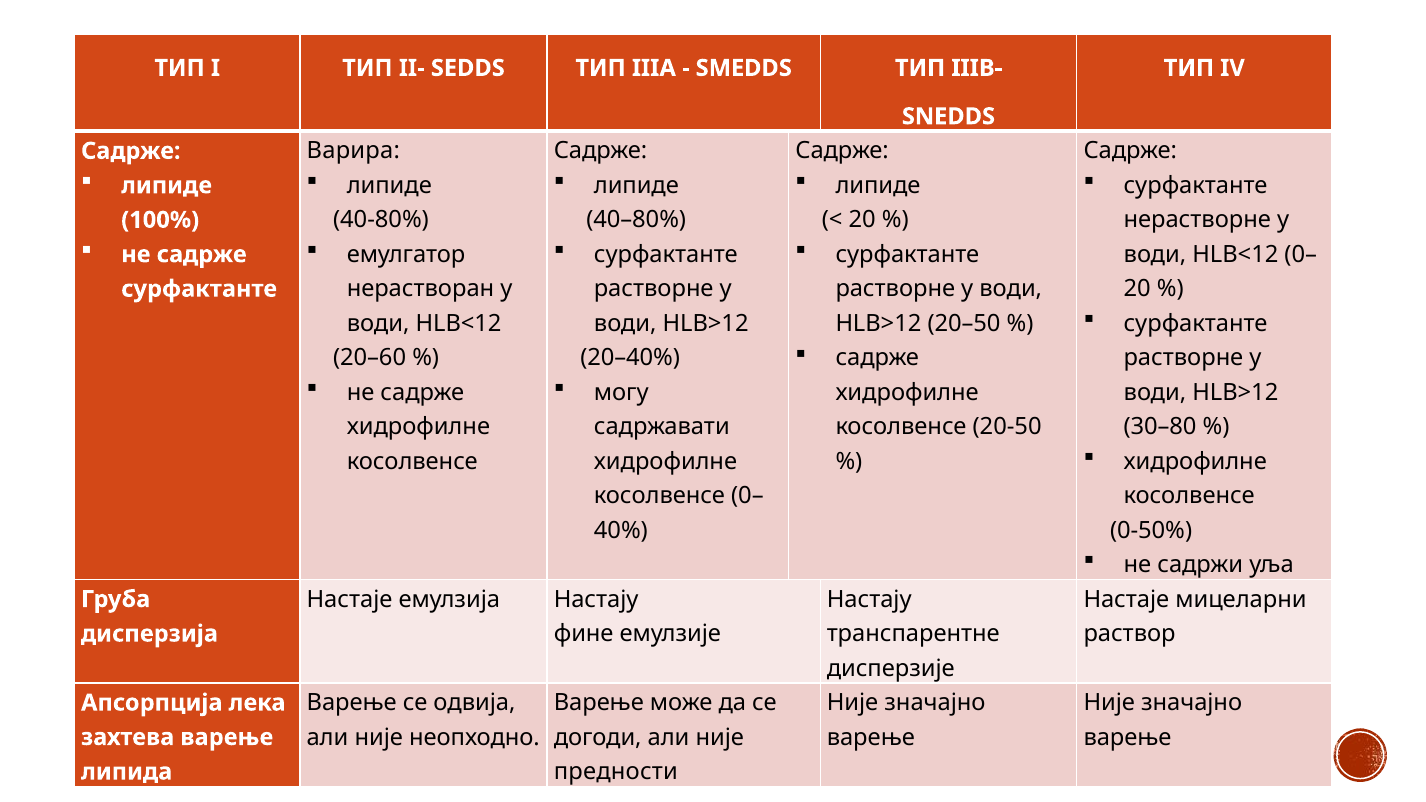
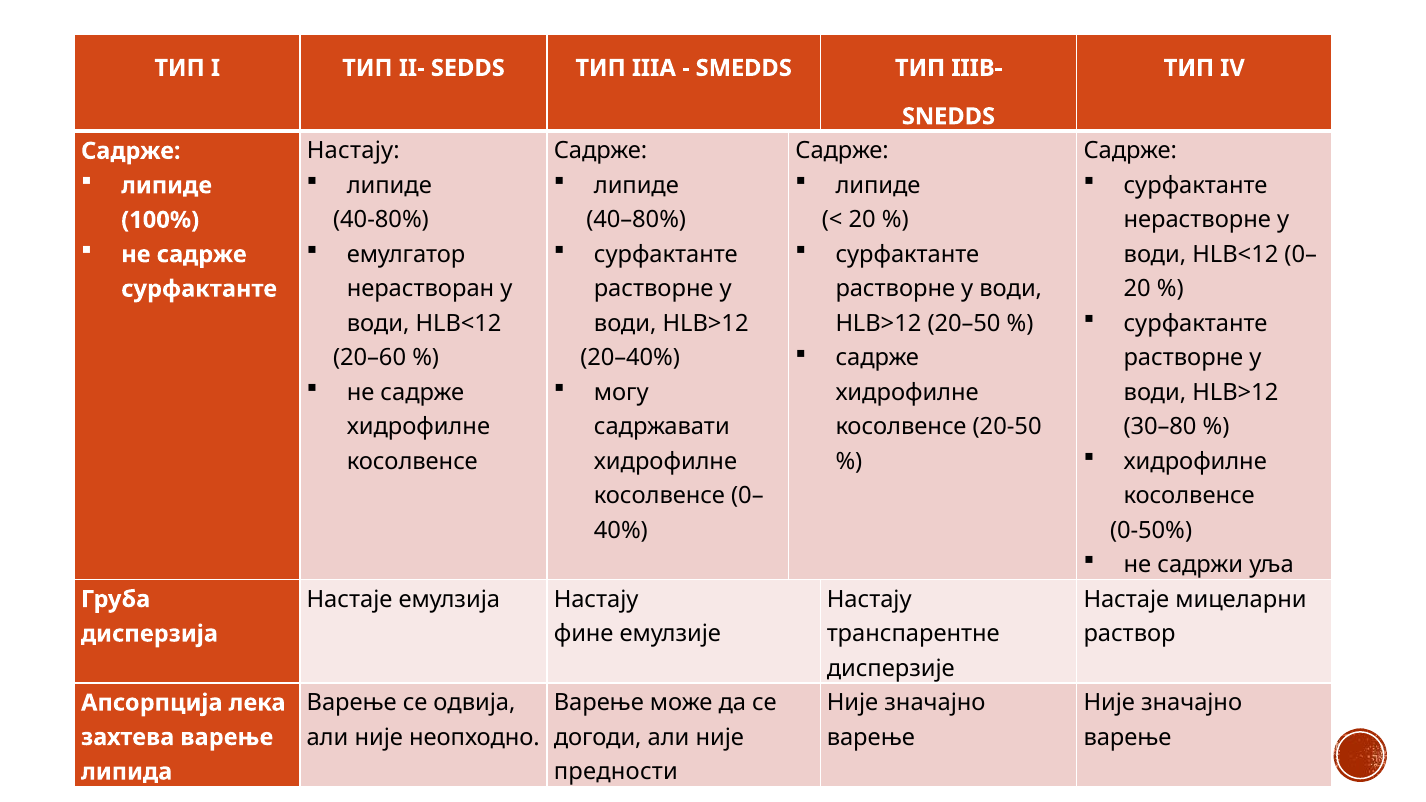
Варира at (353, 151): Варира -> Настају
